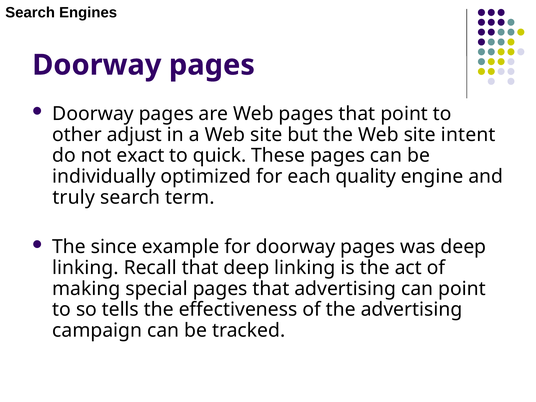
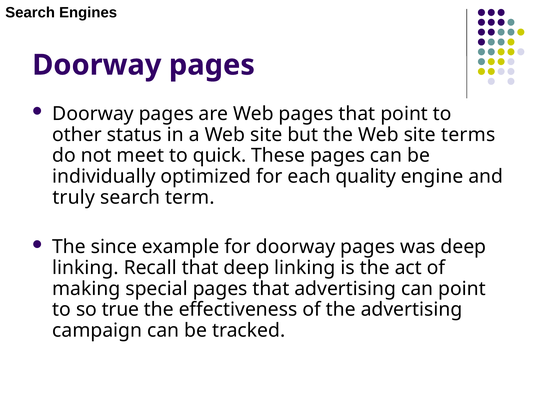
adjust: adjust -> status
intent: intent -> terms
exact: exact -> meet
tells: tells -> true
